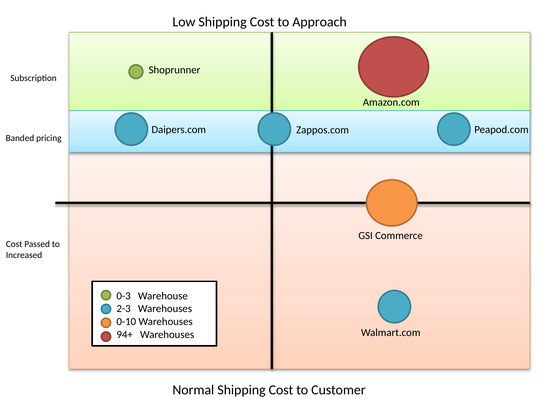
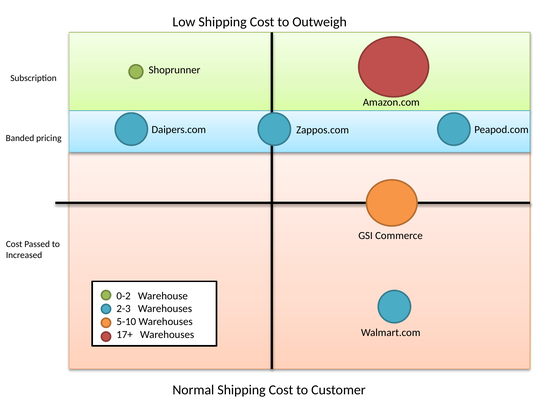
Approach: Approach -> Outweigh
0-3: 0-3 -> 0-2
0-10: 0-10 -> 5-10
94+: 94+ -> 17+
